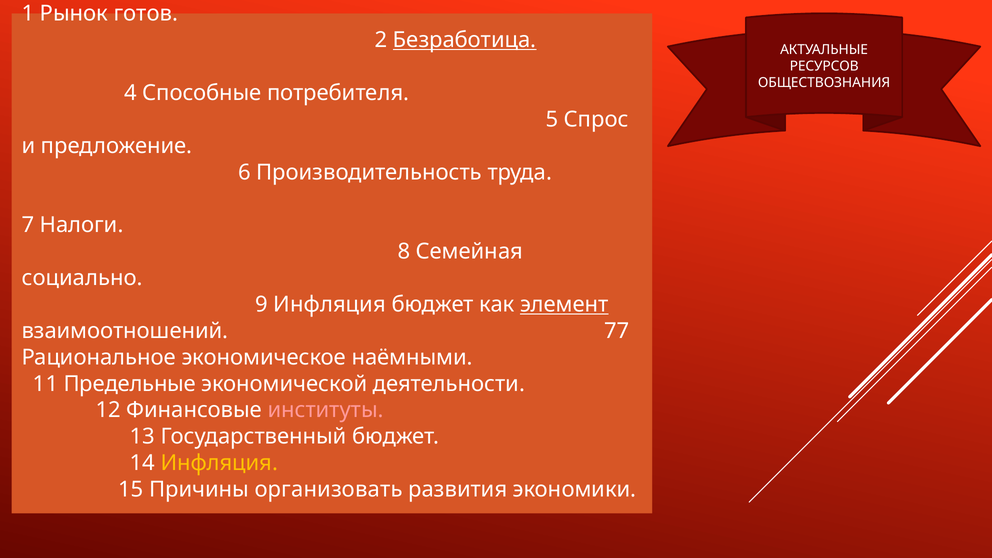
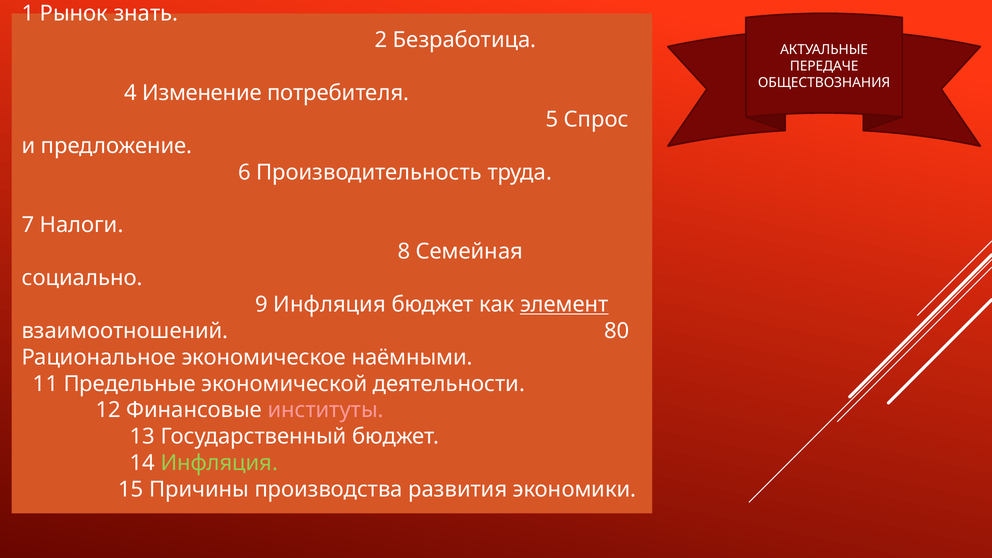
готов: готов -> знать
Безработица underline: present -> none
РЕСУРСОВ: РЕСУРСОВ -> ПЕРЕДАЧЕ
Способные: Способные -> Изменение
77: 77 -> 80
Инфляция at (219, 463) colour: yellow -> light green
организовать: организовать -> производства
